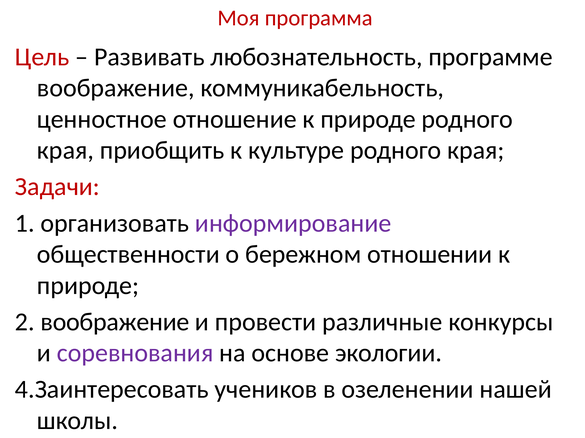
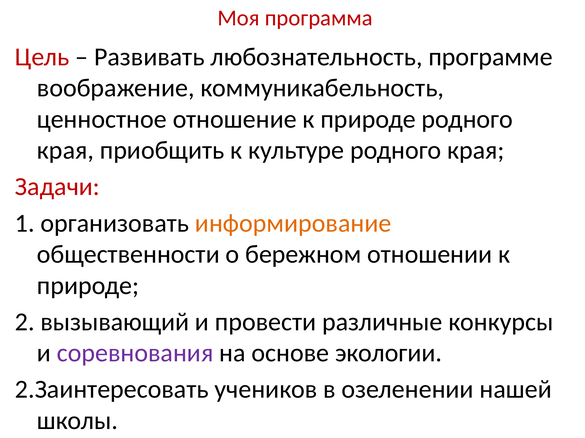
информирование colour: purple -> orange
2 воображение: воображение -> вызывающий
4.Заинтересовать: 4.Заинтересовать -> 2.Заинтересовать
